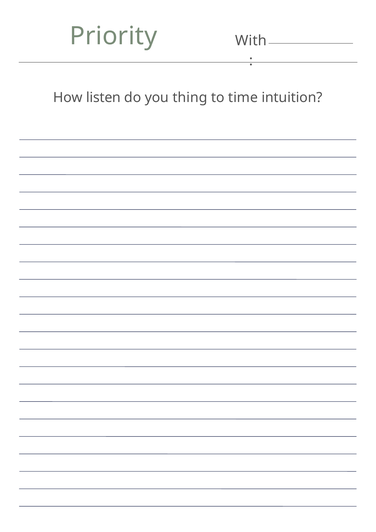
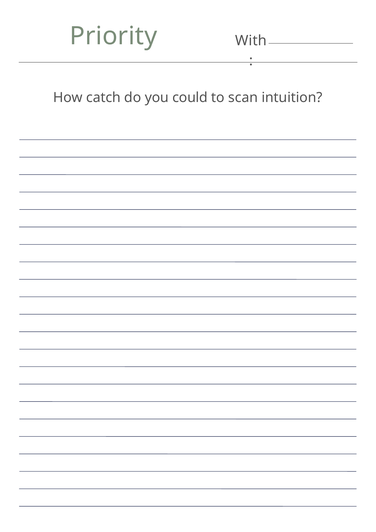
listen: listen -> catch
thing: thing -> could
time: time -> scan
